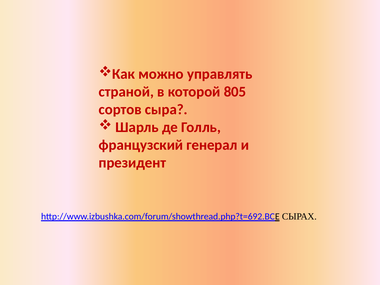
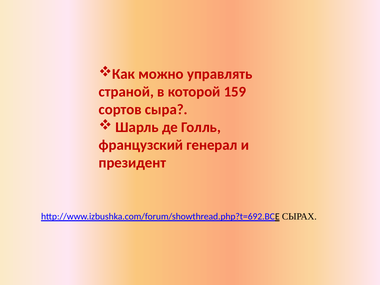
805: 805 -> 159
